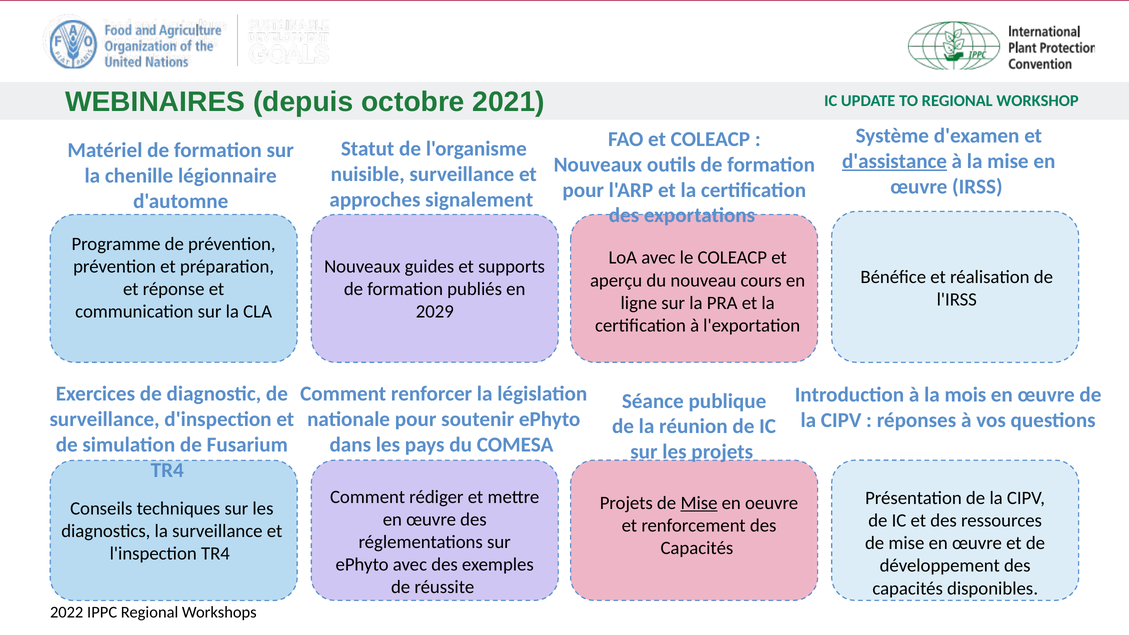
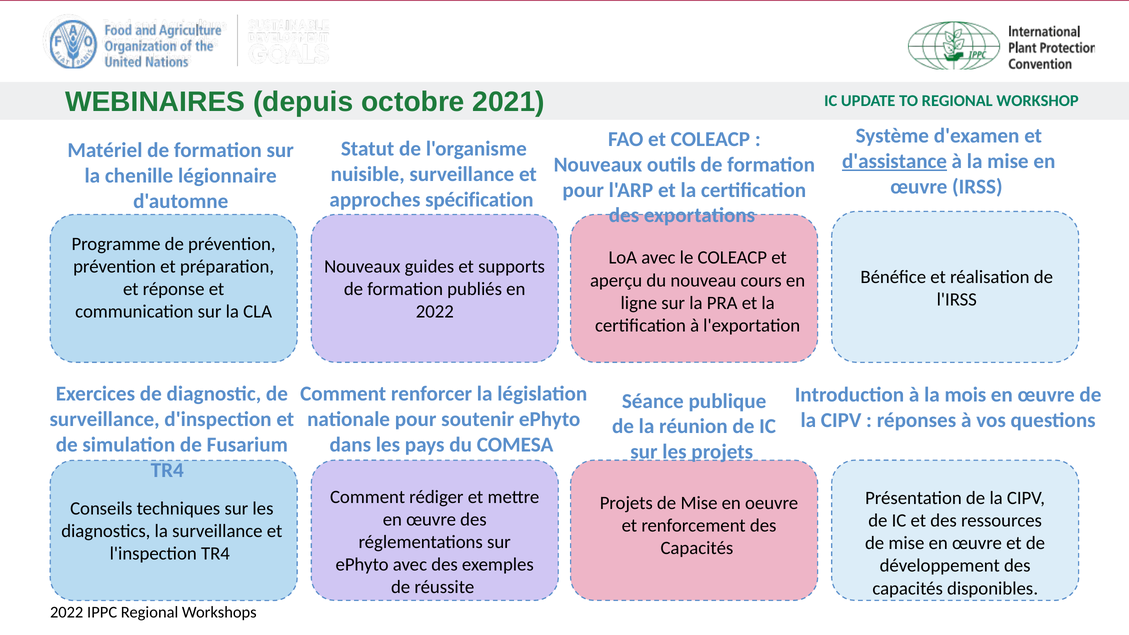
signalement: signalement -> spécification
2029 at (435, 312): 2029 -> 2022
Mise at (699, 503) underline: present -> none
